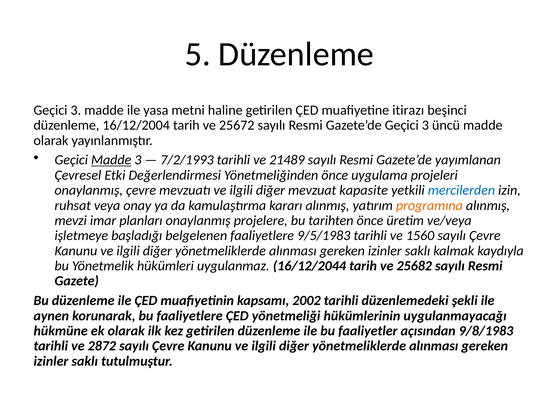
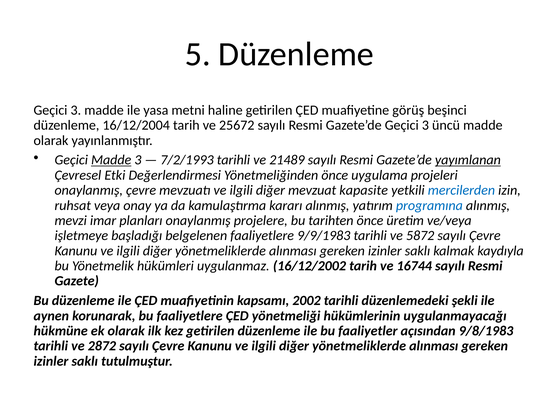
itirazı: itirazı -> görüş
yayımlanan underline: none -> present
programına colour: orange -> blue
9/5/1983: 9/5/1983 -> 9/9/1983
1560: 1560 -> 5872
16/12/2044: 16/12/2044 -> 16/12/2002
25682: 25682 -> 16744
